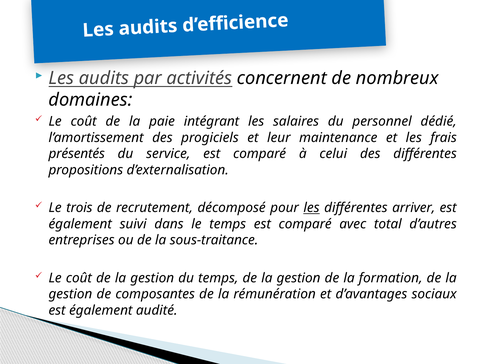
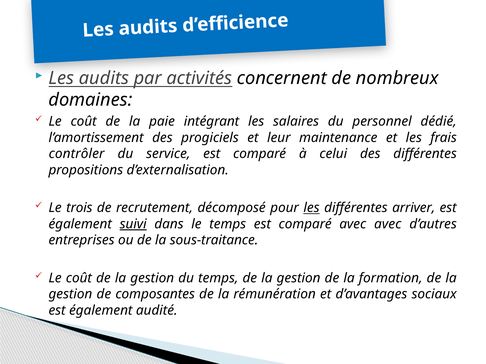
présentés: présentés -> contrôler
suivi underline: none -> present
avec total: total -> avec
